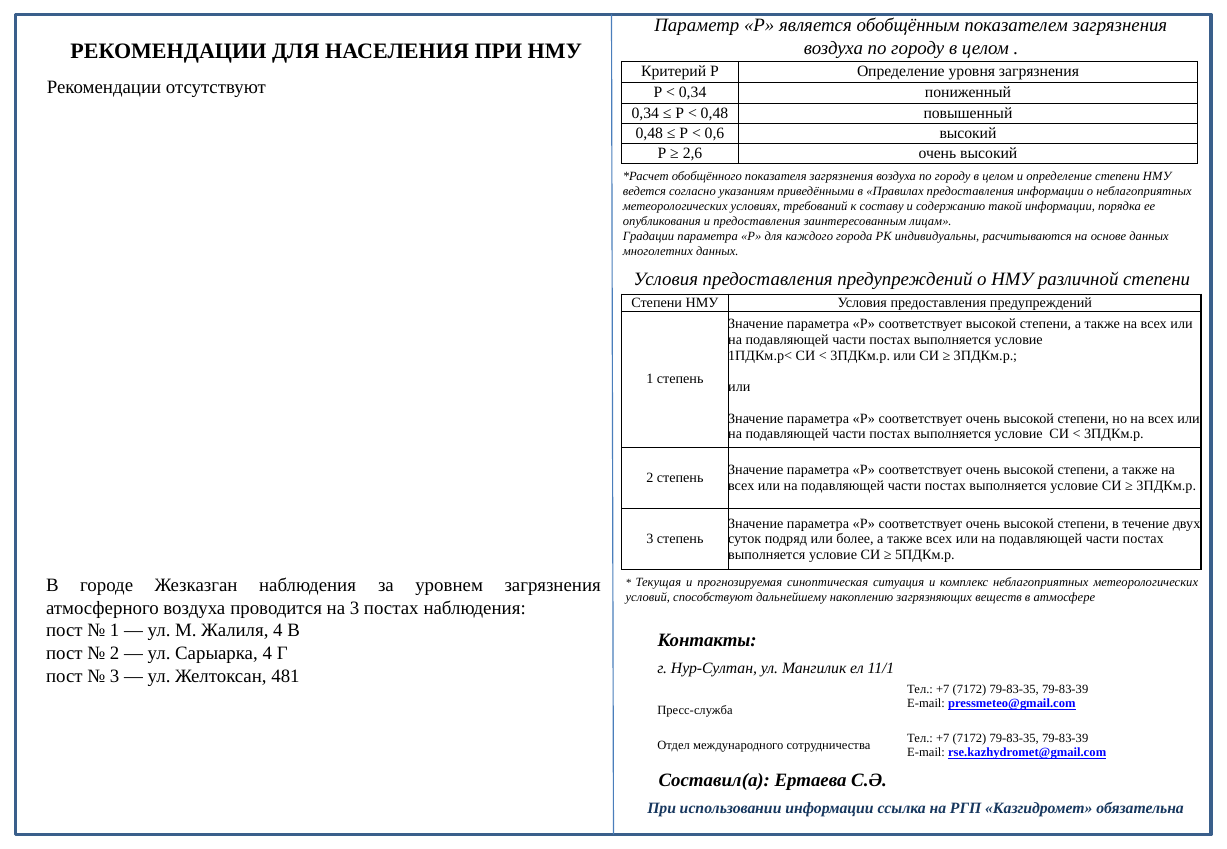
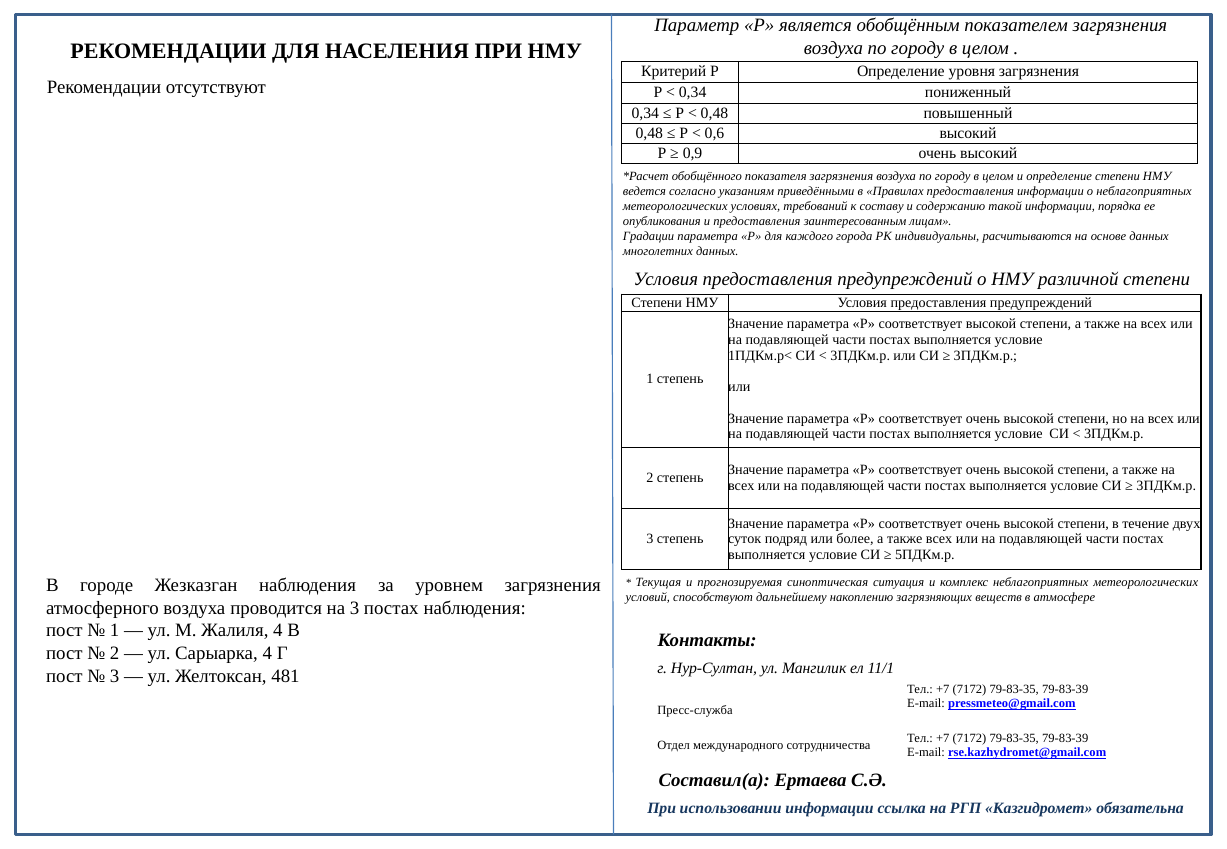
2,6: 2,6 -> 0,9
